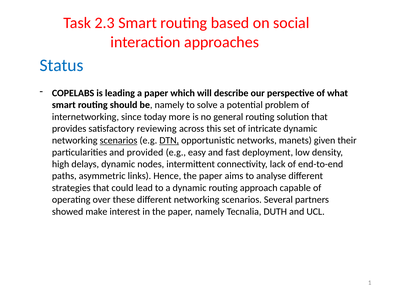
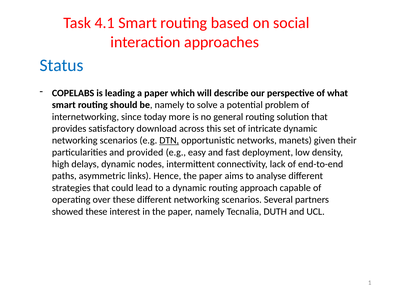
2.3: 2.3 -> 4.1
reviewing: reviewing -> download
scenarios at (119, 141) underline: present -> none
showed make: make -> these
